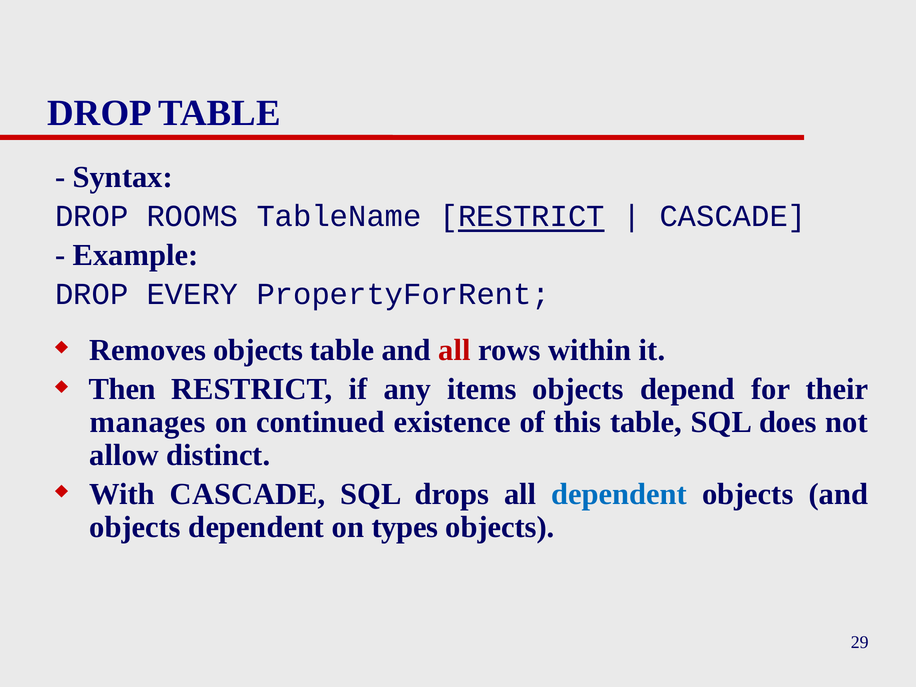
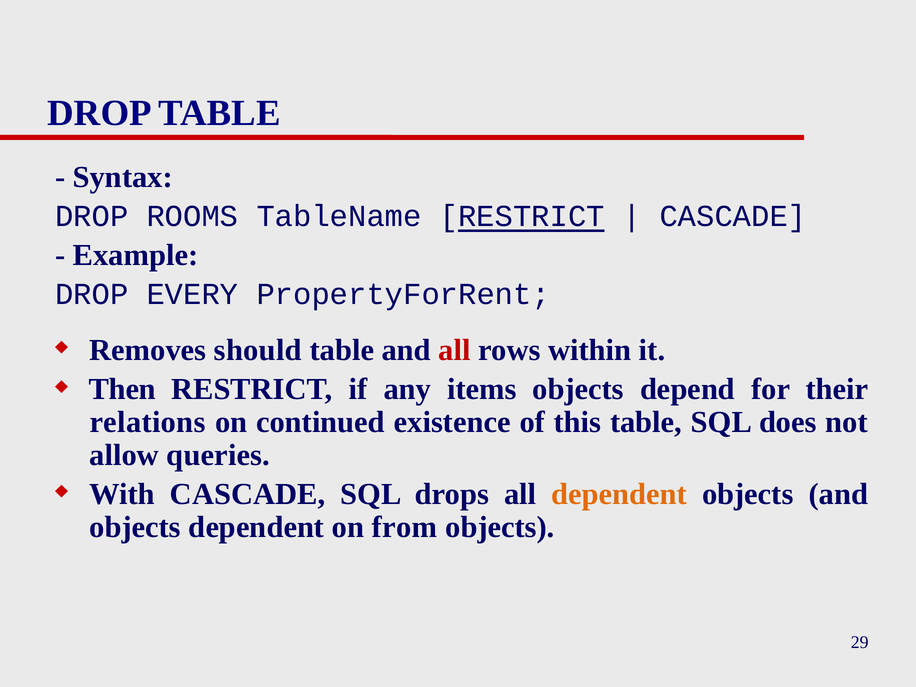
Removes objects: objects -> should
manages: manages -> relations
distinct: distinct -> queries
dependent at (619, 494) colour: blue -> orange
types: types -> from
